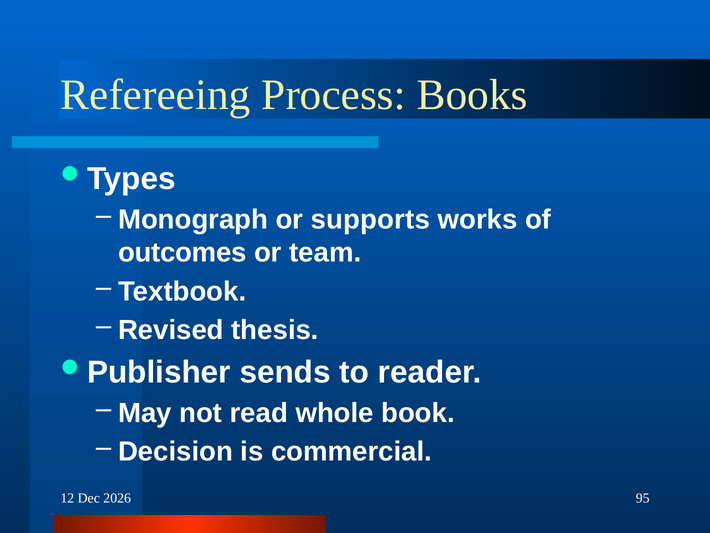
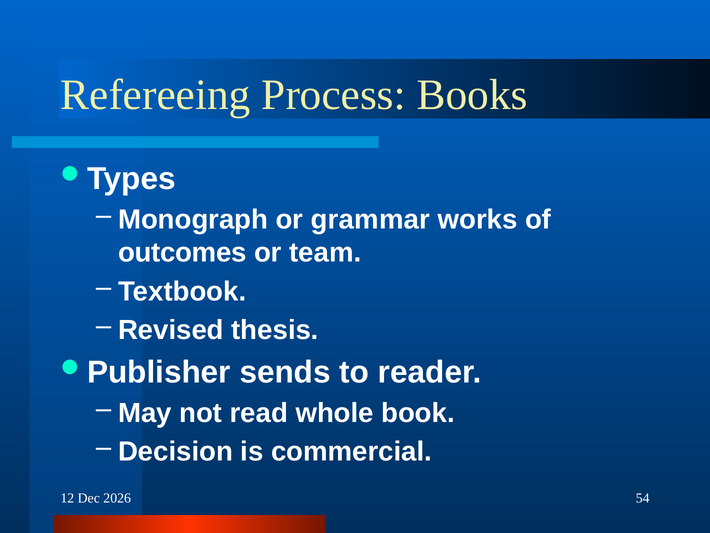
supports: supports -> grammar
95: 95 -> 54
